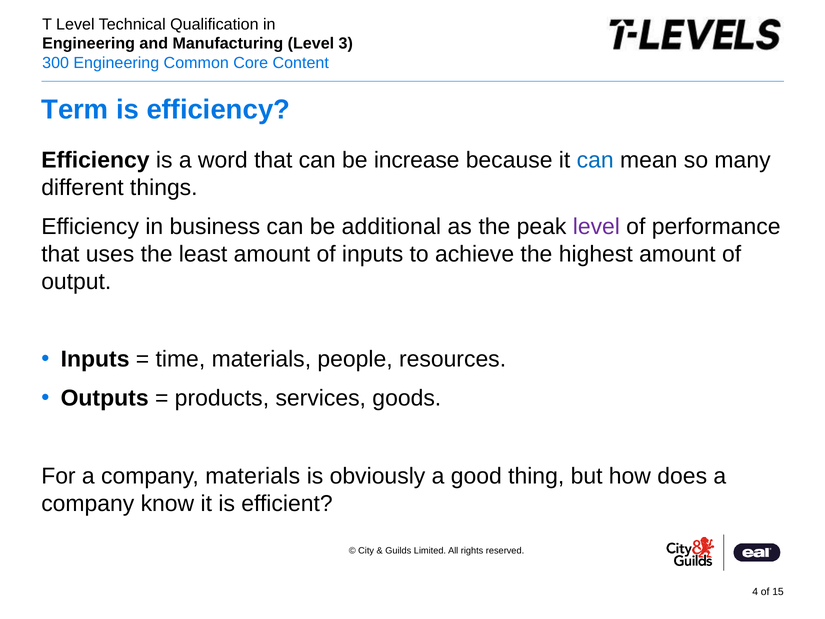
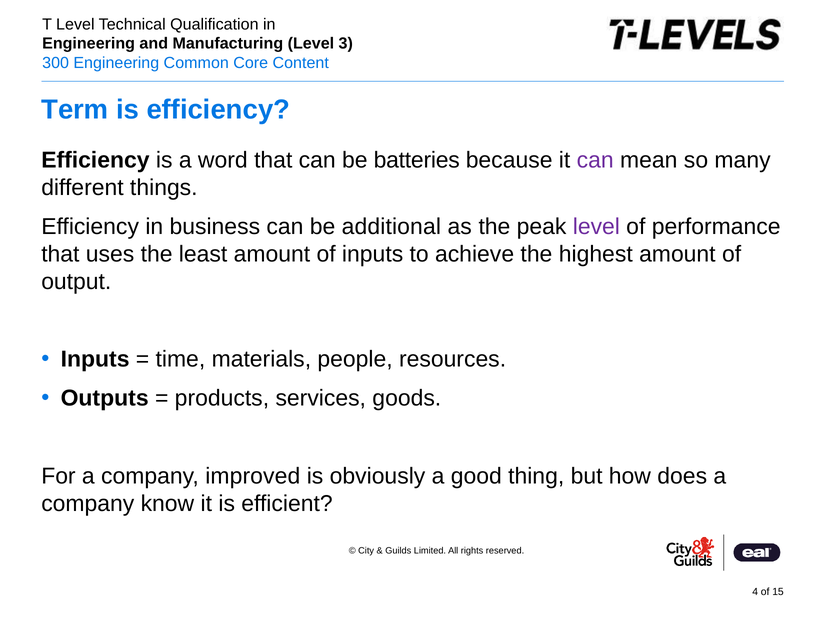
increase: increase -> batteries
can at (595, 160) colour: blue -> purple
company materials: materials -> improved
